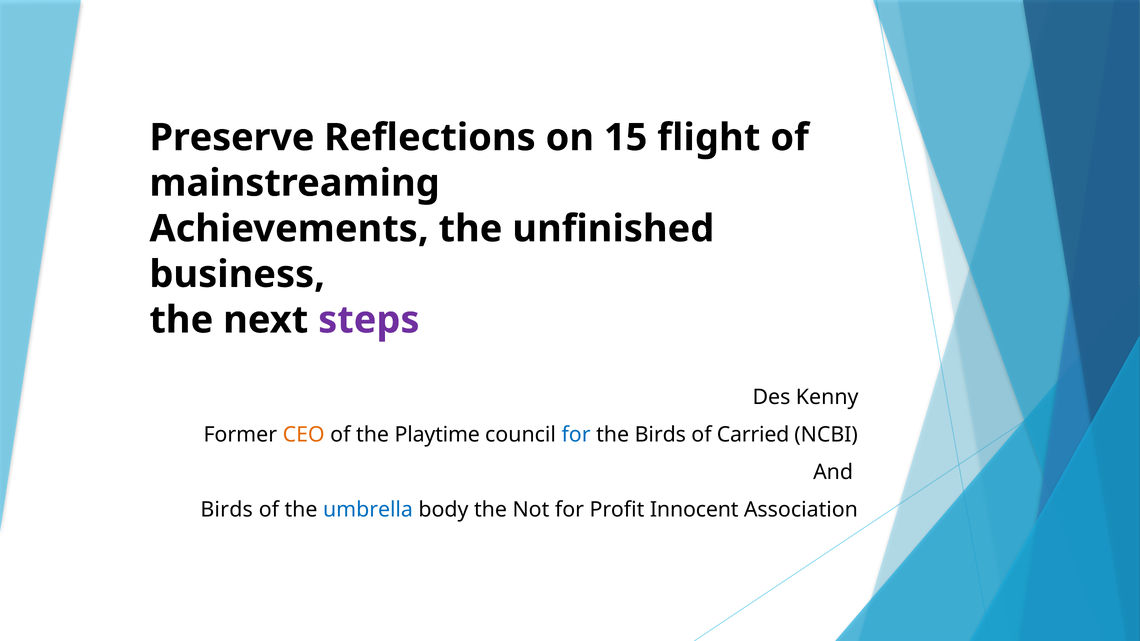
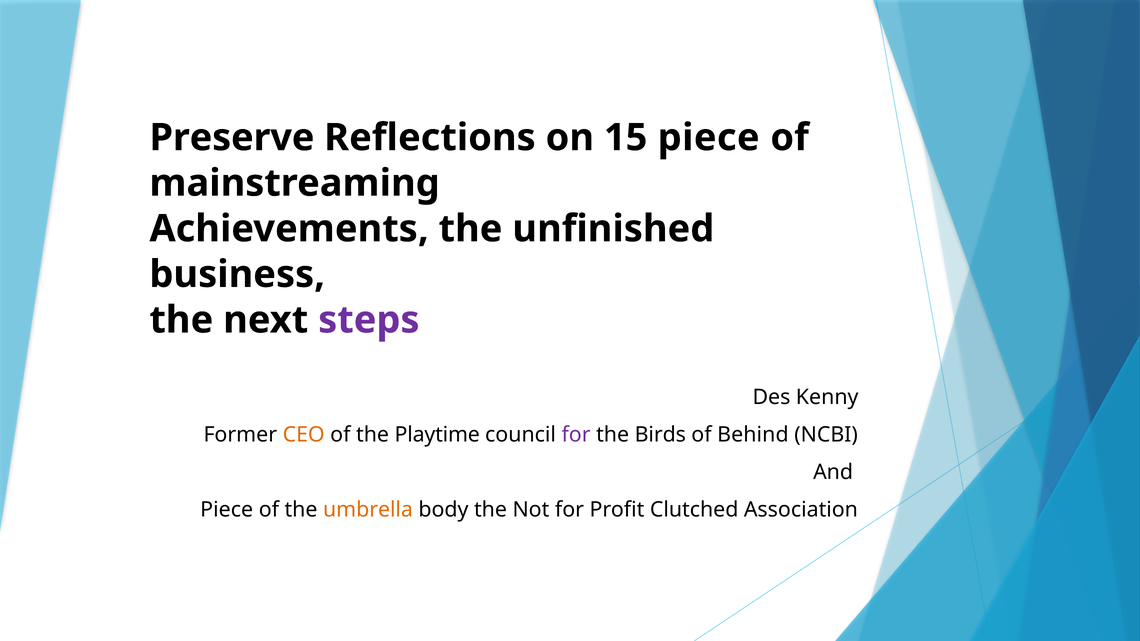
15 flight: flight -> piece
for at (576, 435) colour: blue -> purple
Carried: Carried -> Behind
Birds at (227, 510): Birds -> Piece
umbrella colour: blue -> orange
Innocent: Innocent -> Clutched
